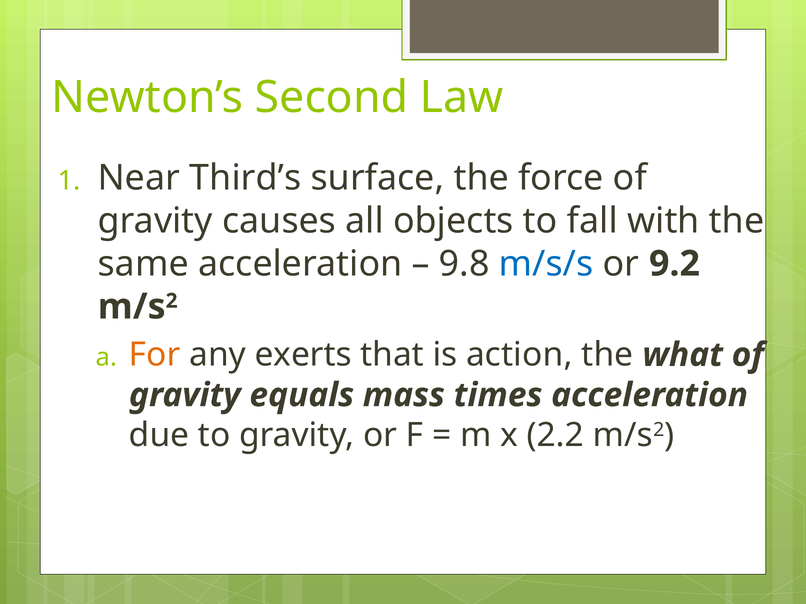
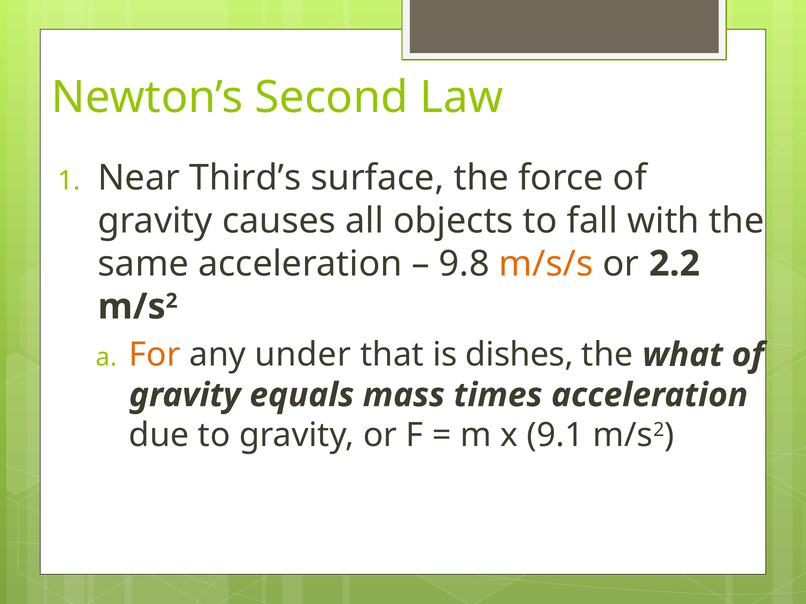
m/s/s colour: blue -> orange
9.2: 9.2 -> 2.2
exerts: exerts -> under
action: action -> dishes
2.2: 2.2 -> 9.1
